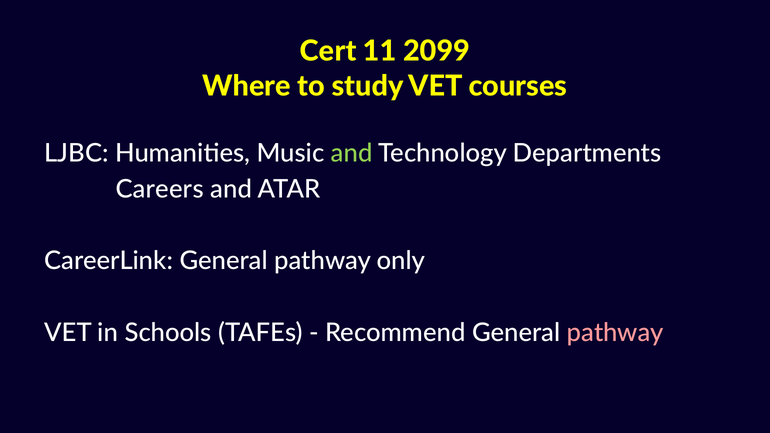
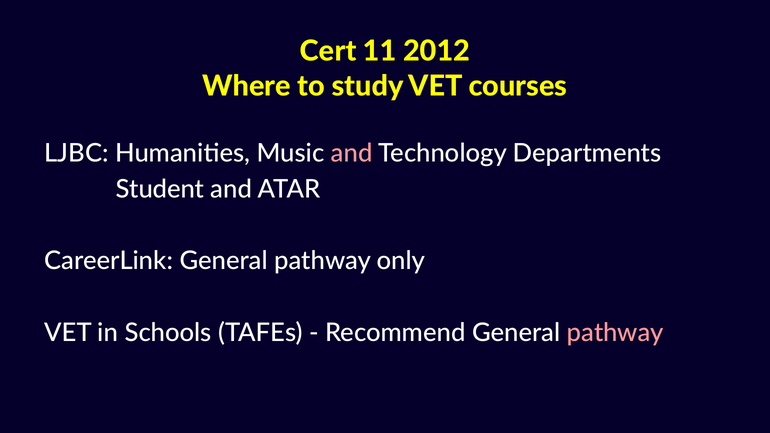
2099: 2099 -> 2012
and at (352, 153) colour: light green -> pink
Careers: Careers -> Student
